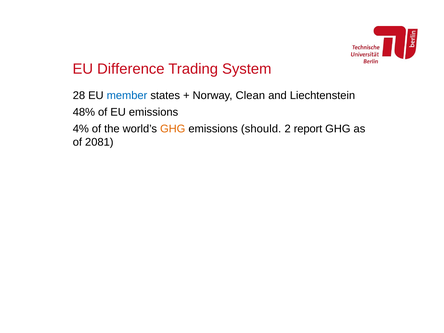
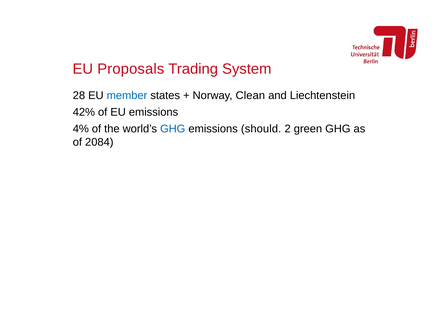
Difference: Difference -> Proposals
48%: 48% -> 42%
GHG at (173, 129) colour: orange -> blue
report: report -> green
2081: 2081 -> 2084
